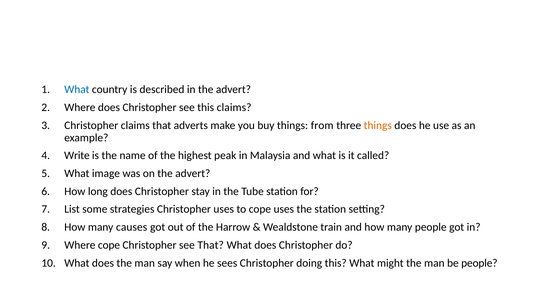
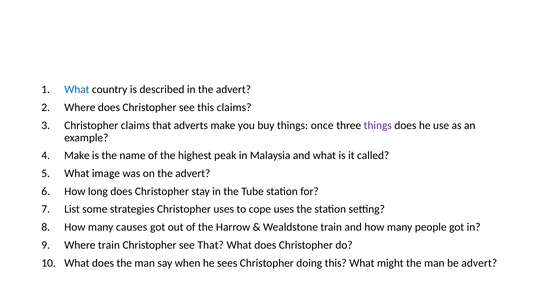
from: from -> once
things at (378, 125) colour: orange -> purple
Write at (77, 155): Write -> Make
Where cope: cope -> train
be people: people -> advert
